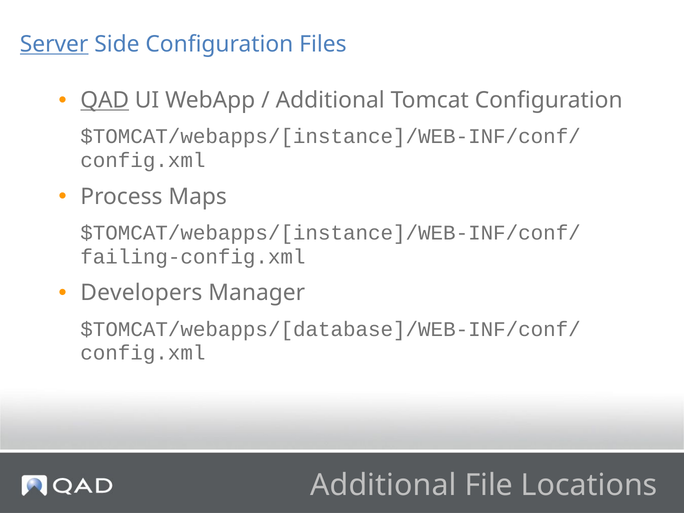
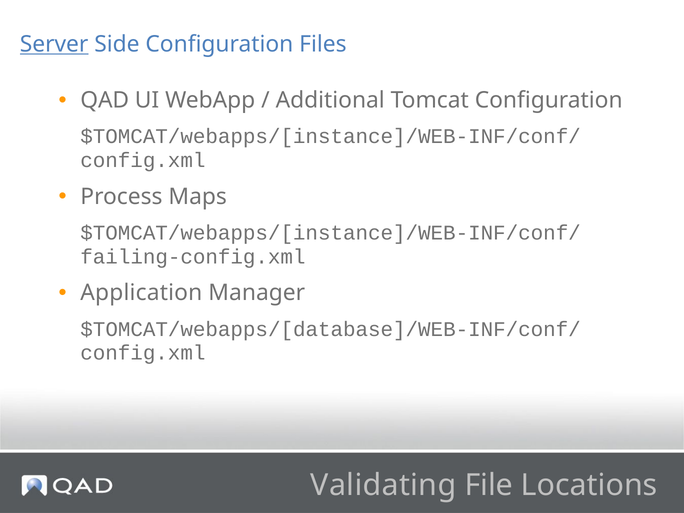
QAD underline: present -> none
Developers: Developers -> Application
Additional at (383, 485): Additional -> Validating
